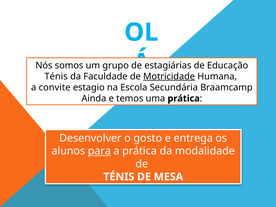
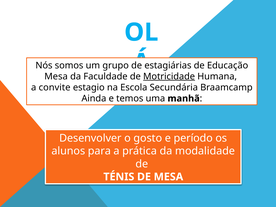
Ténis at (56, 76): Ténis -> Mesa
uma prática: prática -> manhã
entrega: entrega -> período
para underline: present -> none
